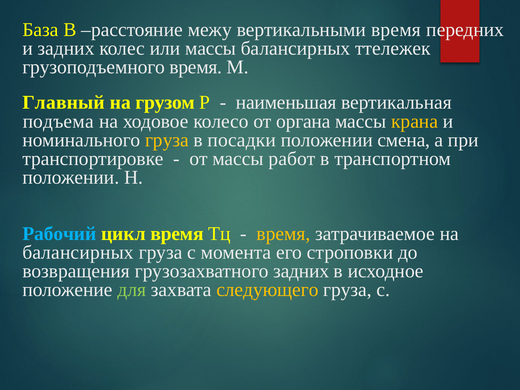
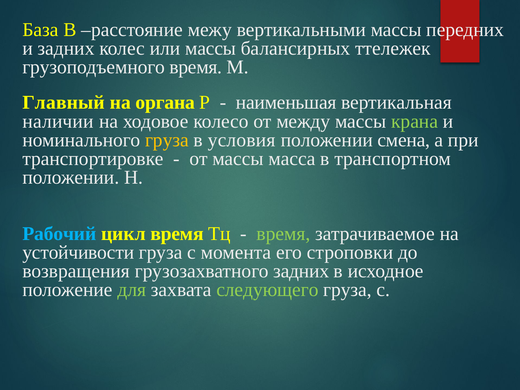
вертикальными время: время -> массы
грузом: грузом -> органа
подъема: подъема -> наличии
органа: органа -> между
крана colour: yellow -> light green
посадки: посадки -> условия
работ: работ -> масса
время at (283, 234) colour: yellow -> light green
балансирных at (78, 252): балансирных -> устойчивости
следующего colour: yellow -> light green
